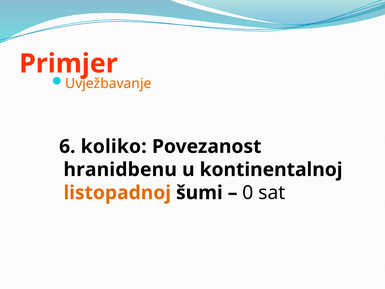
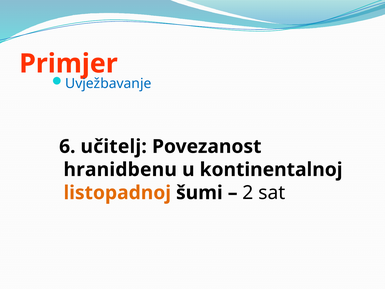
Uvježbavanje colour: orange -> blue
koliko: koliko -> učitelj
0: 0 -> 2
